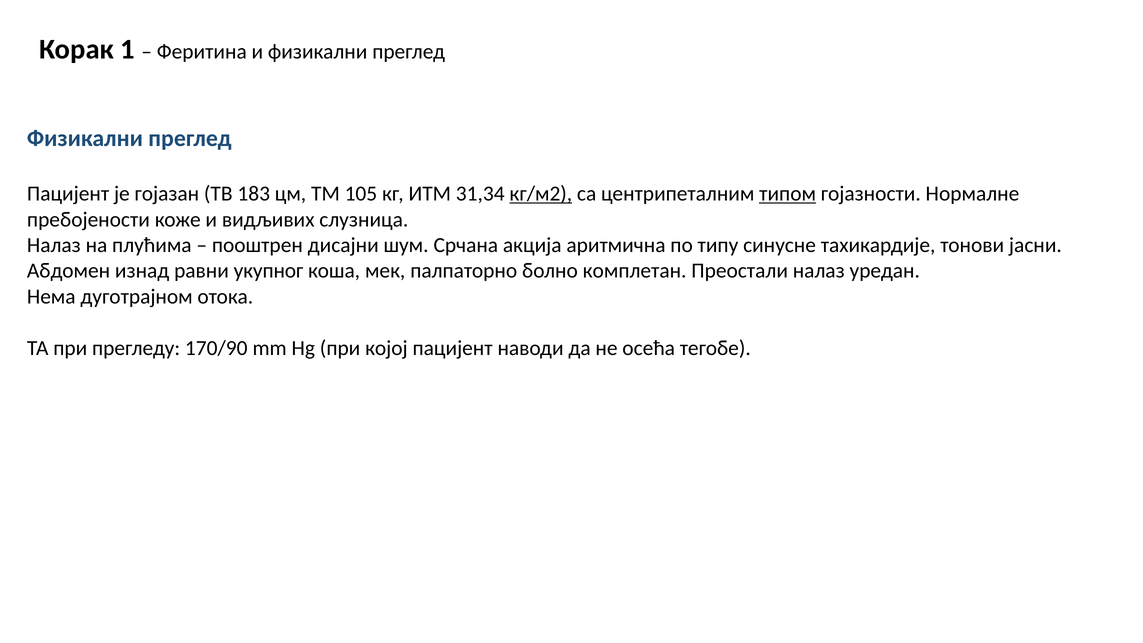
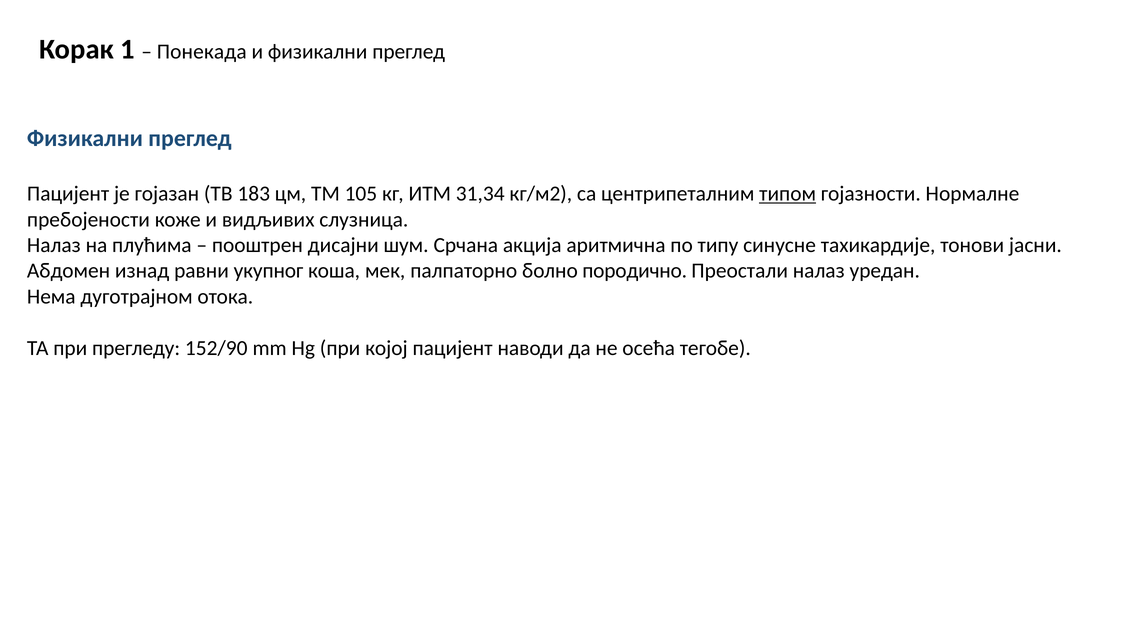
Феритина: Феритина -> Понекада
кг/м2 underline: present -> none
комплетан: комплетан -> породично
170/90: 170/90 -> 152/90
